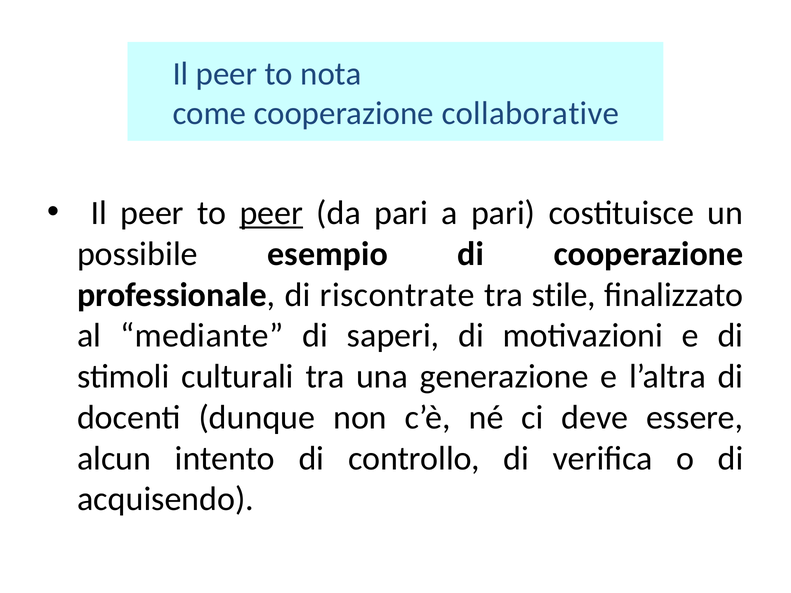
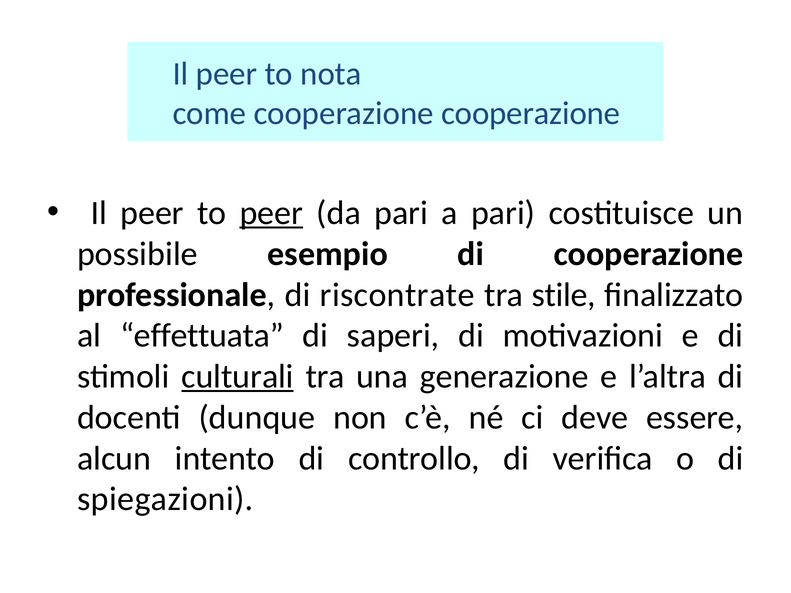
cooperazione collaborative: collaborative -> cooperazione
mediante: mediante -> effettuata
culturali underline: none -> present
acquisendo: acquisendo -> spiegazioni
